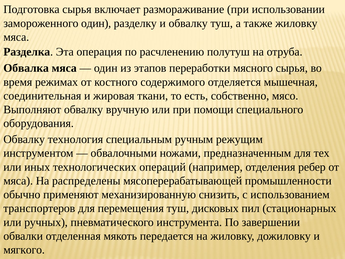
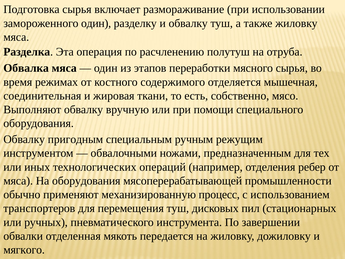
технология: технология -> пригодным
На распределены: распределены -> оборудования
снизить: снизить -> процесс
